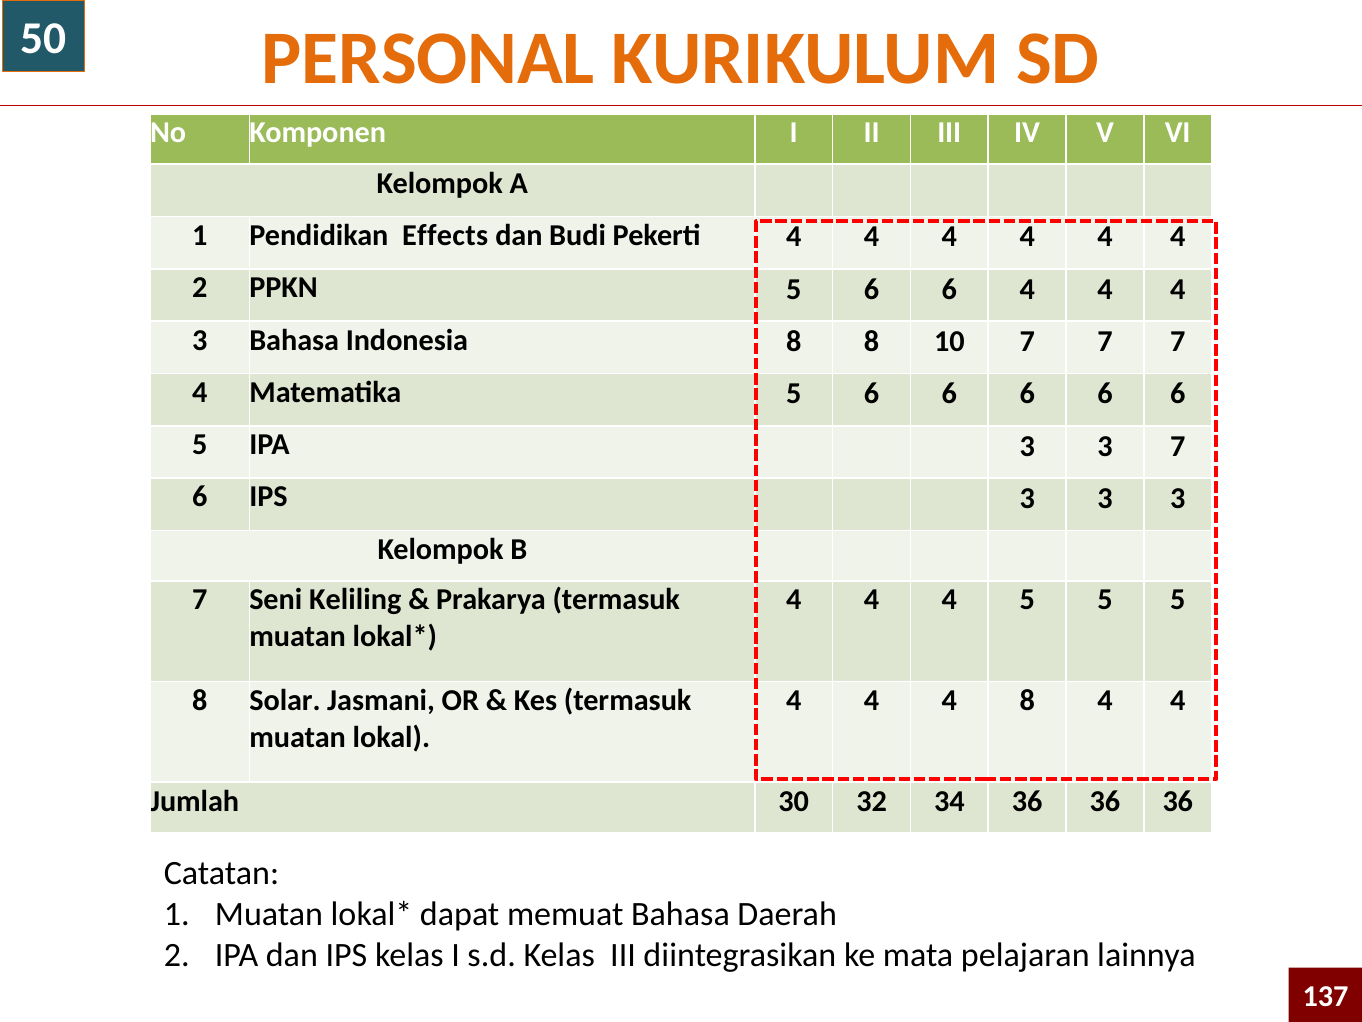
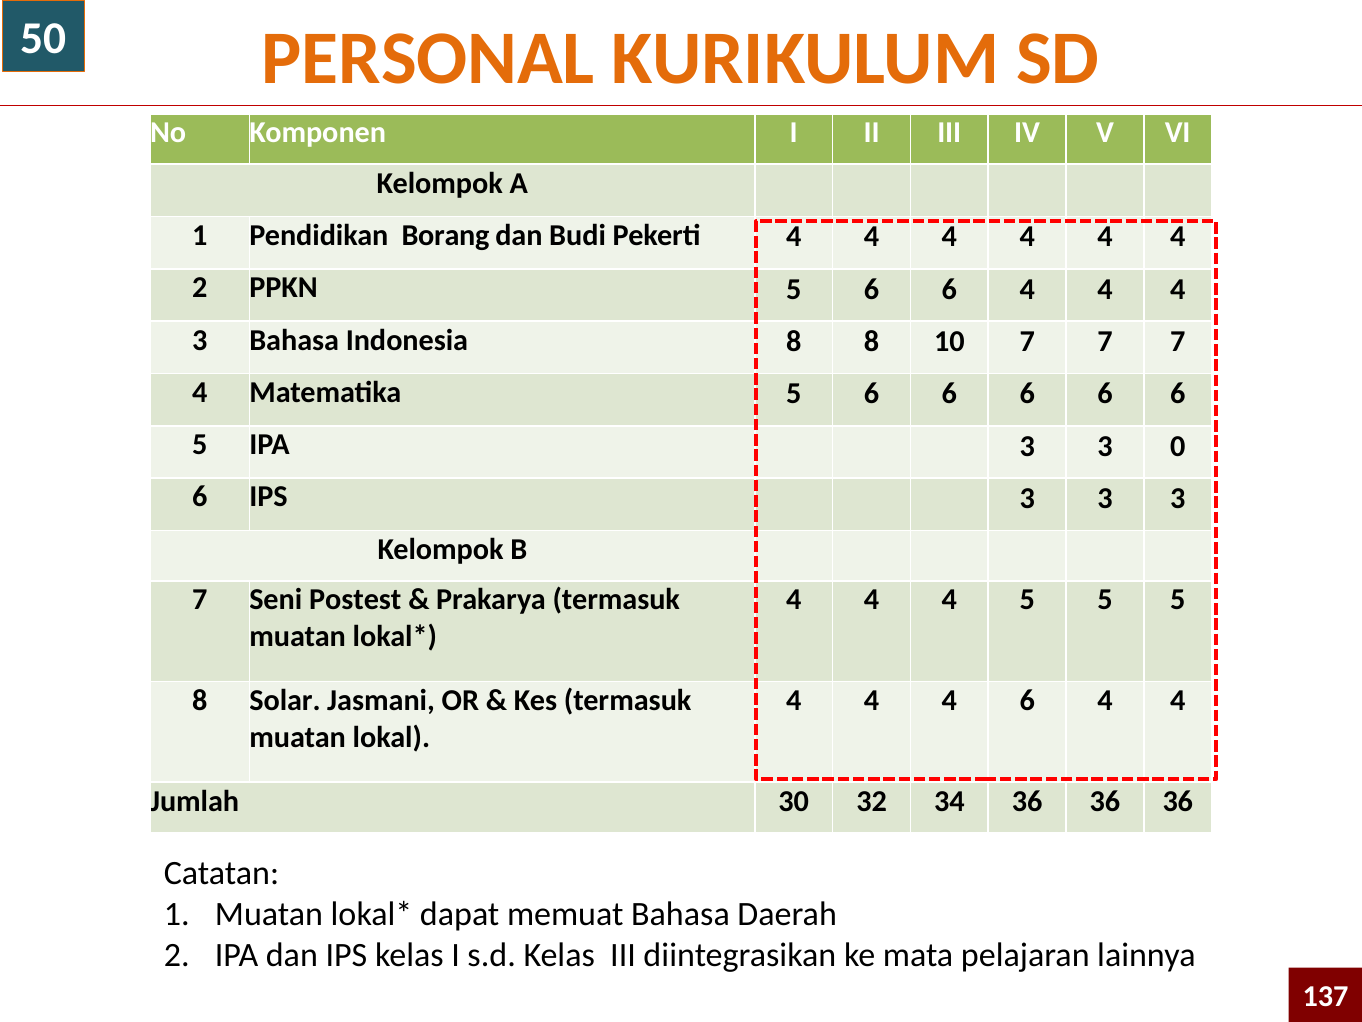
Effects: Effects -> Borang
3 7: 7 -> 0
Keliling: Keliling -> Postest
4 8: 8 -> 6
